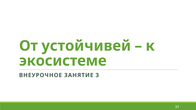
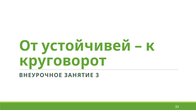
экосистеме: экосистеме -> круговорот
